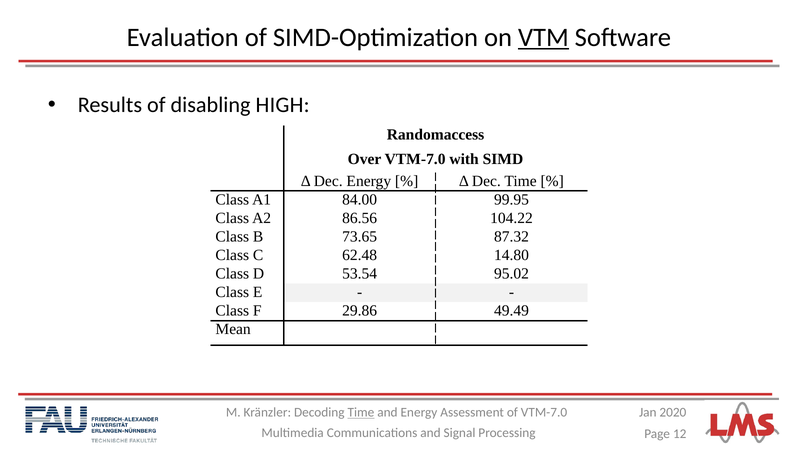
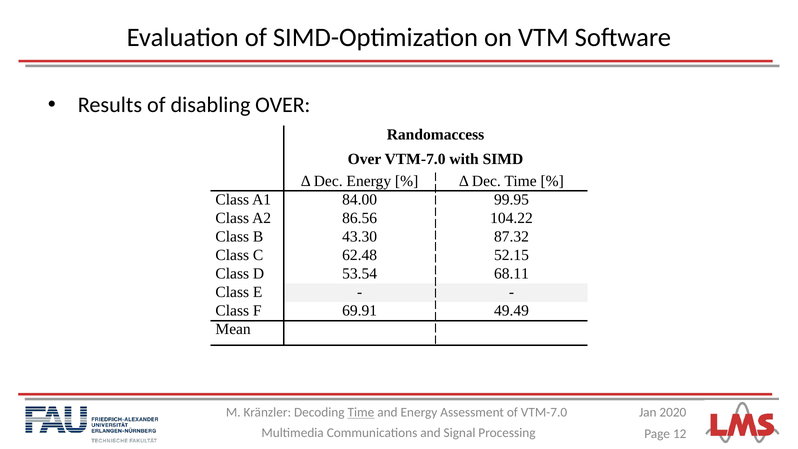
VTM underline: present -> none
disabling HIGH: HIGH -> OVER
73.65: 73.65 -> 43.30
14.80: 14.80 -> 52.15
95.02: 95.02 -> 68.11
29.86: 29.86 -> 69.91
